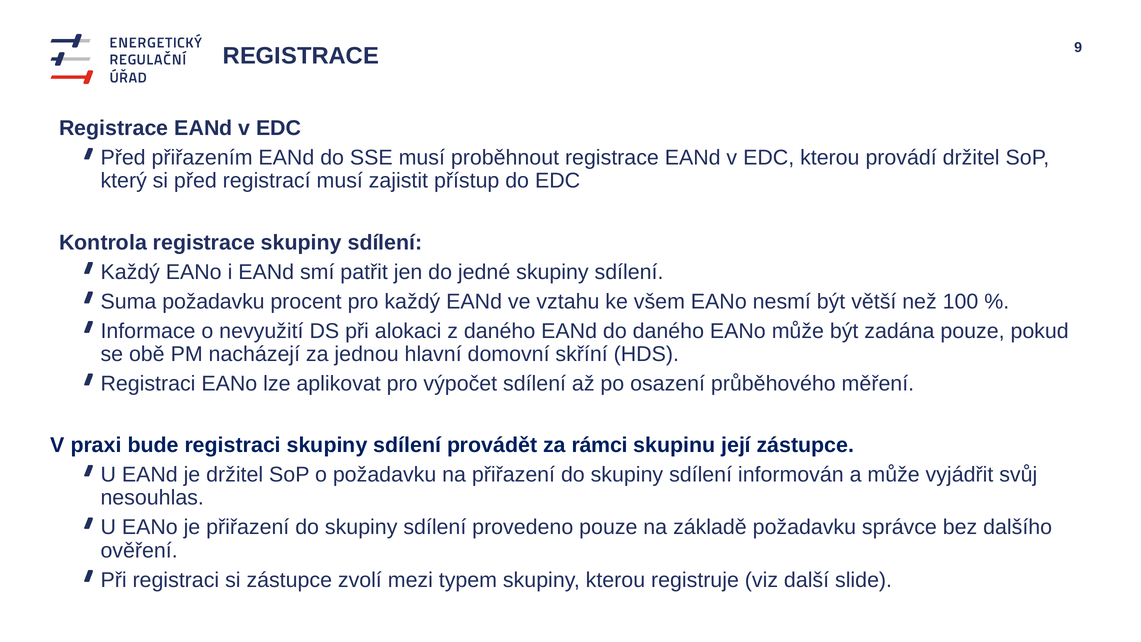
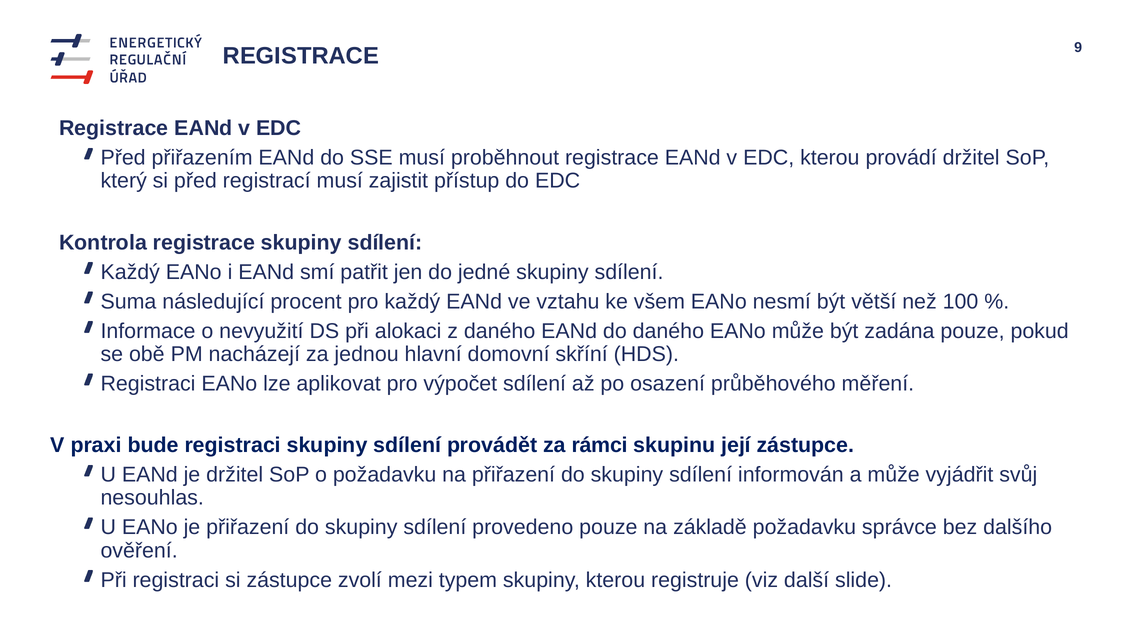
Suma požadavku: požadavku -> následující
